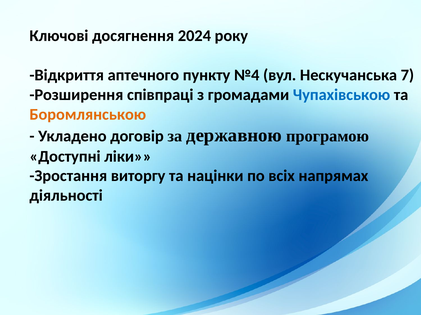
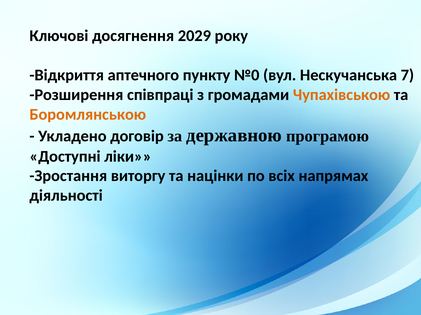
2024: 2024 -> 2029
№4: №4 -> №0
Чупахівською colour: blue -> orange
